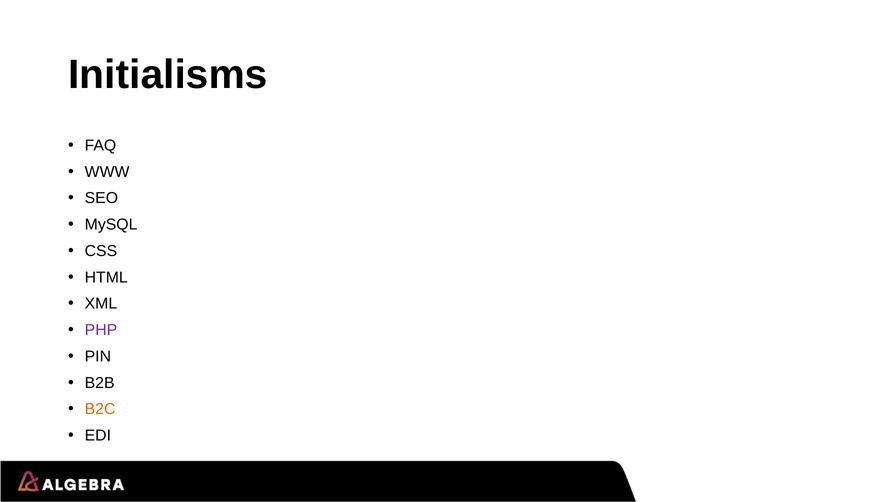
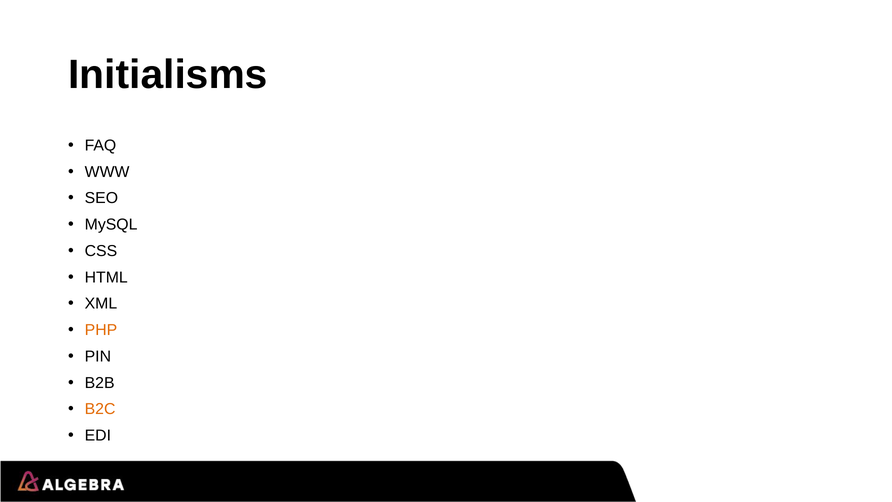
PHP colour: purple -> orange
